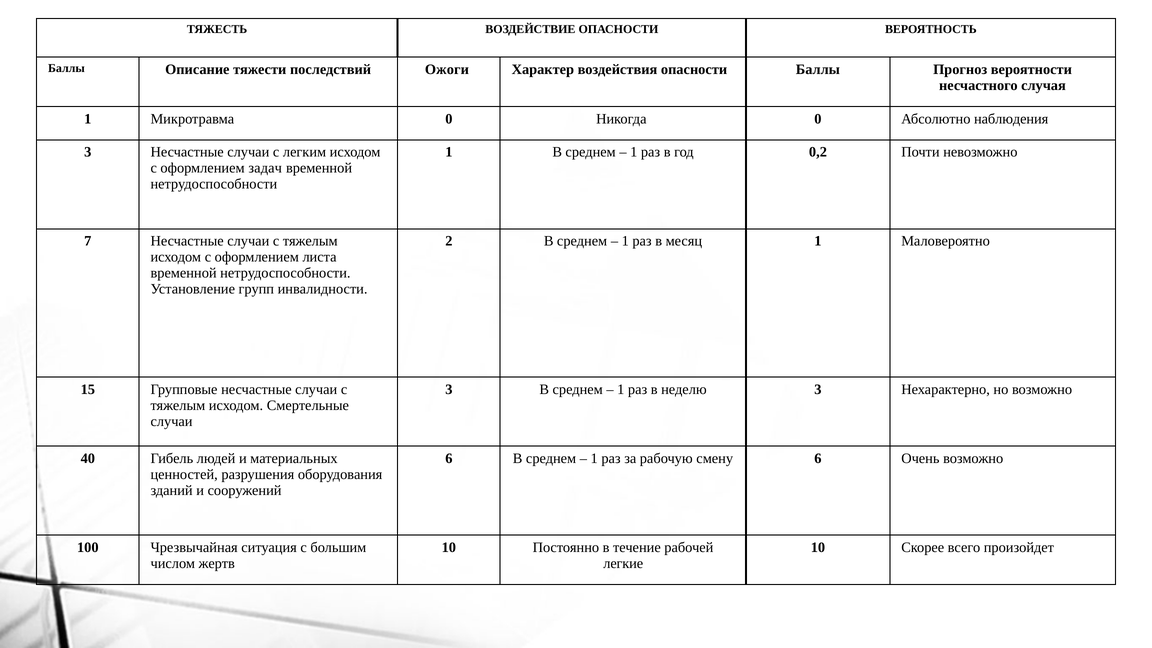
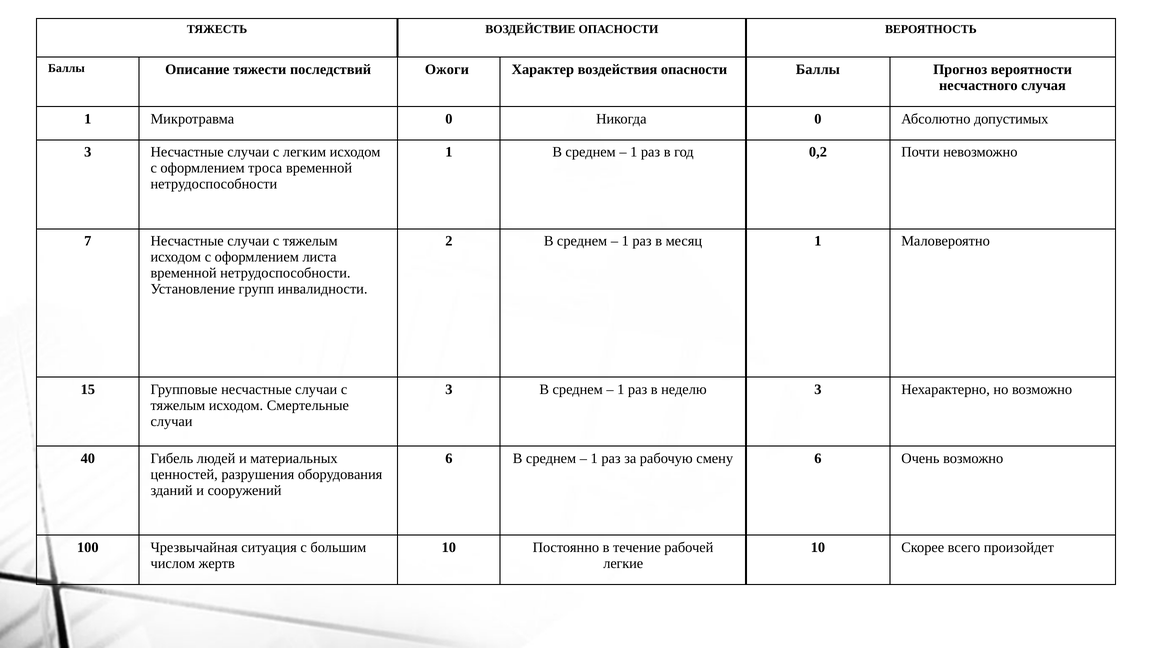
наблюдения: наблюдения -> допустимых
задач: задач -> троса
